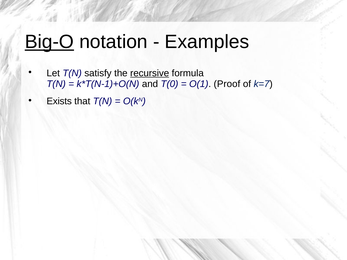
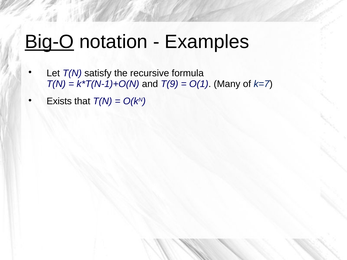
recursive underline: present -> none
T(0: T(0 -> T(9
Proof: Proof -> Many
